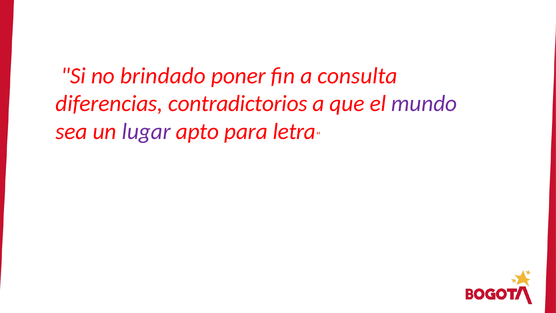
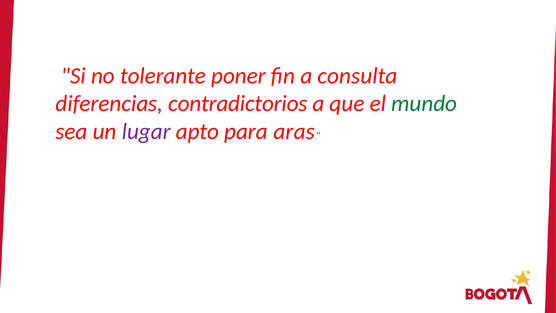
brindado: brindado -> tolerante
mundo colour: purple -> green
letra: letra -> aras
